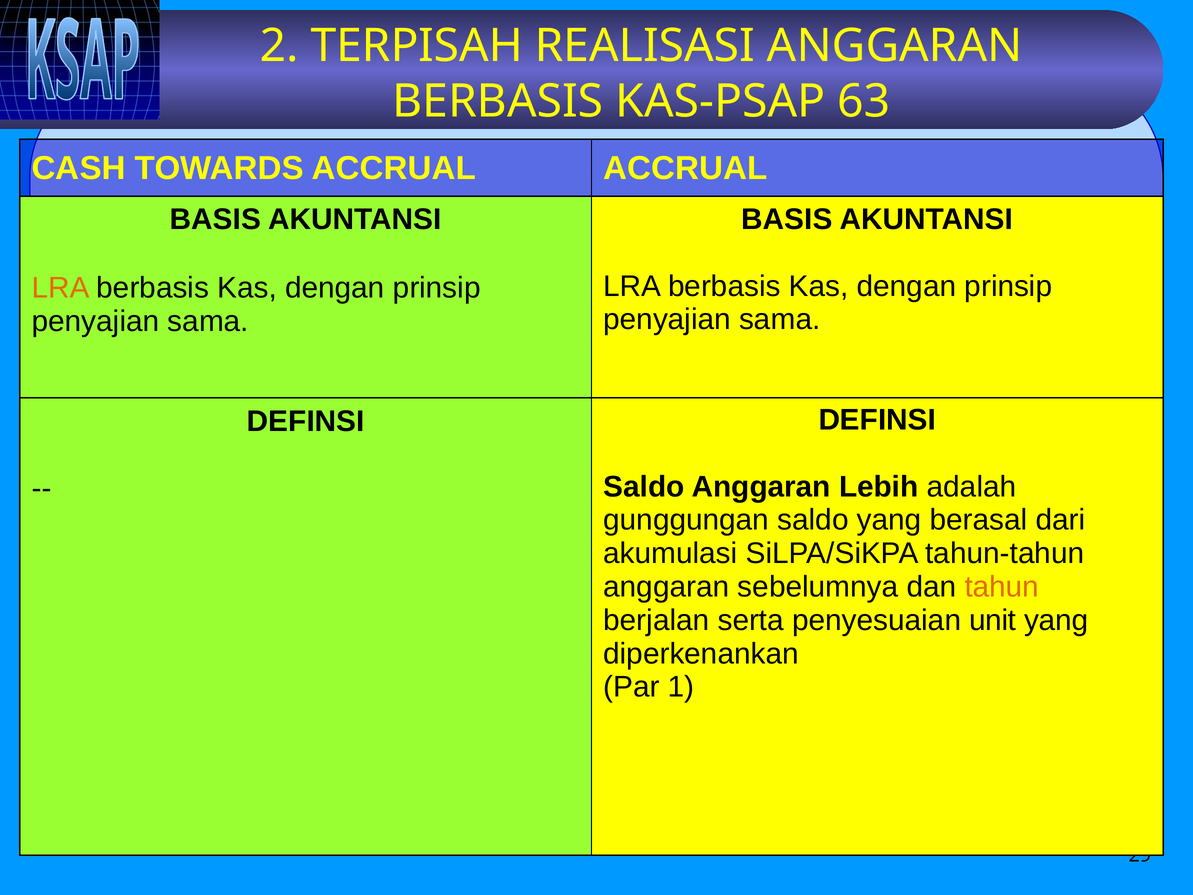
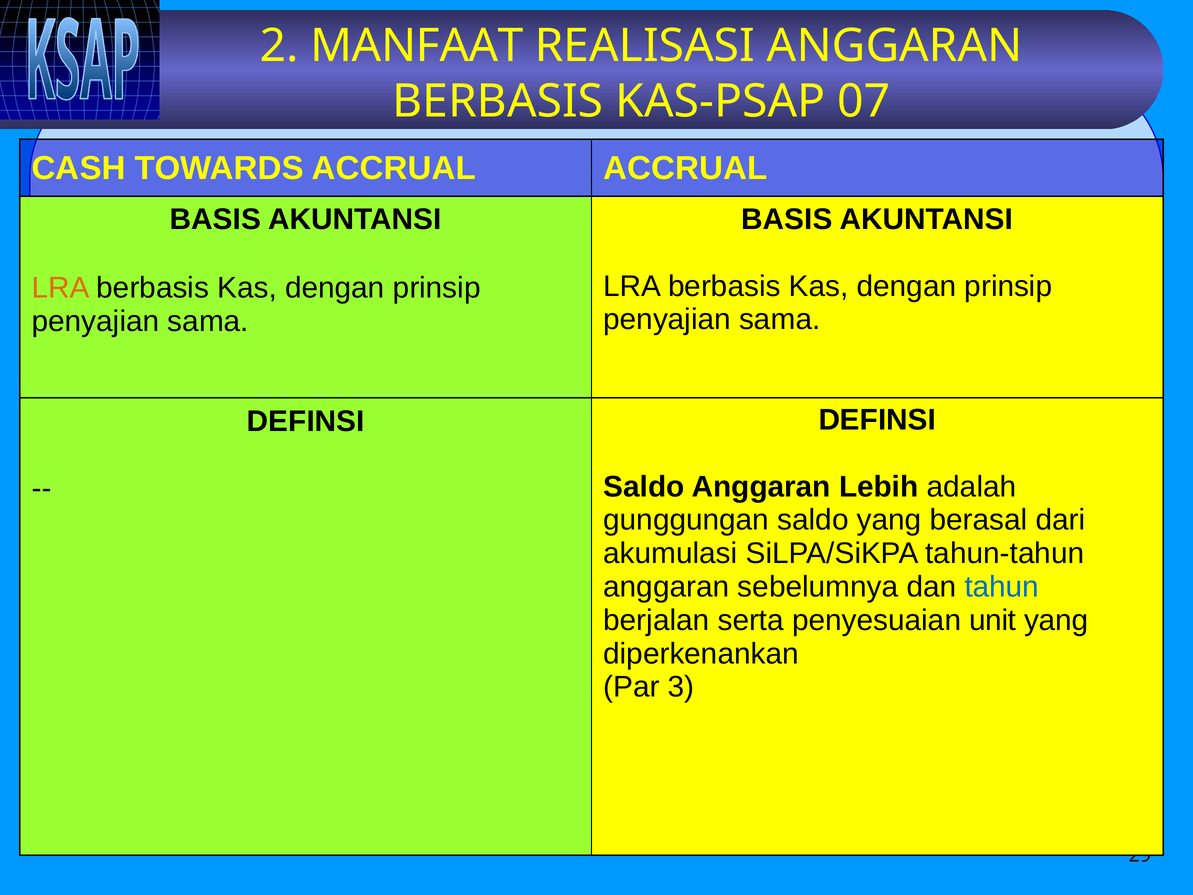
TERPISAH: TERPISAH -> MANFAAT
63: 63 -> 07
tahun colour: orange -> blue
1: 1 -> 3
